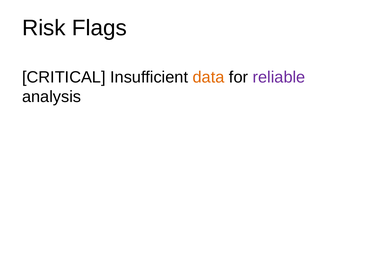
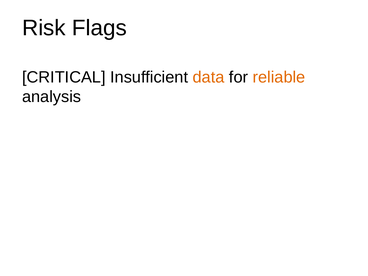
reliable colour: purple -> orange
